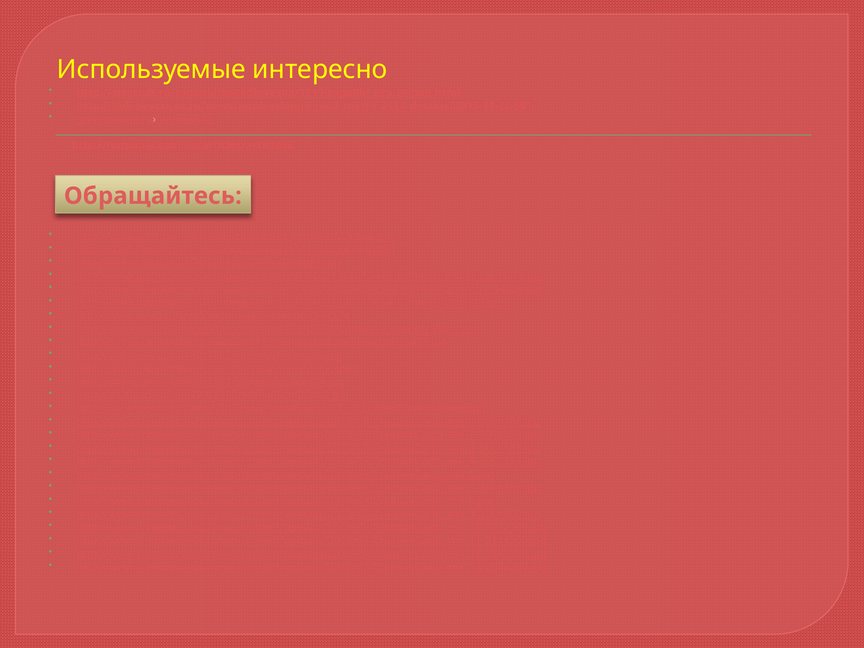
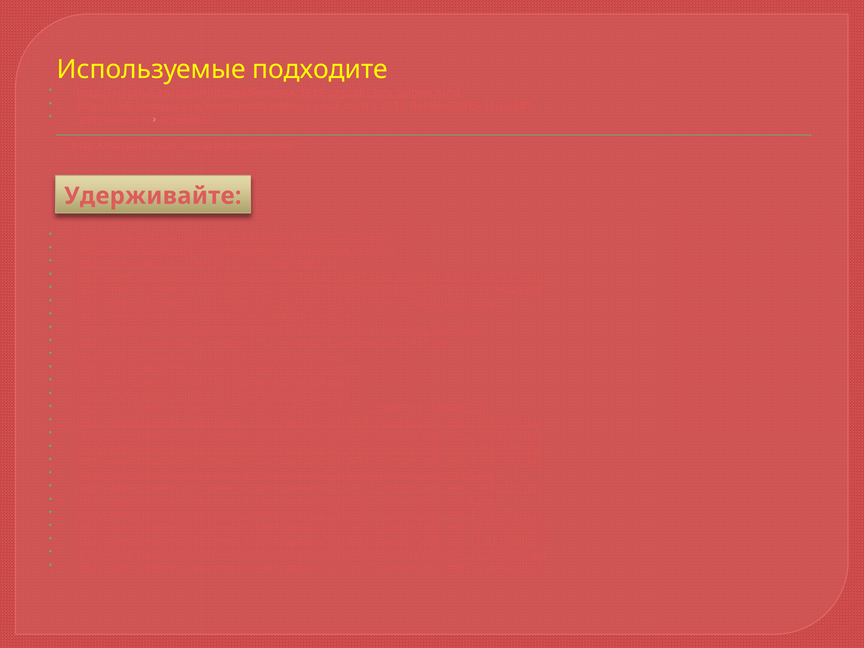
интересно: интересно -> подходите
Обращайтесь: Обращайтесь -> Удерживайте
